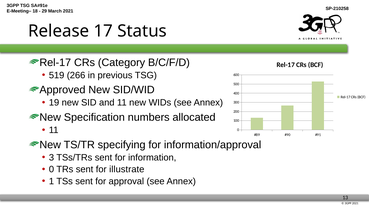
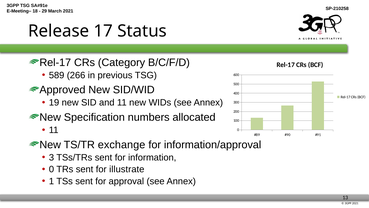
519: 519 -> 589
specifying: specifying -> exchange
